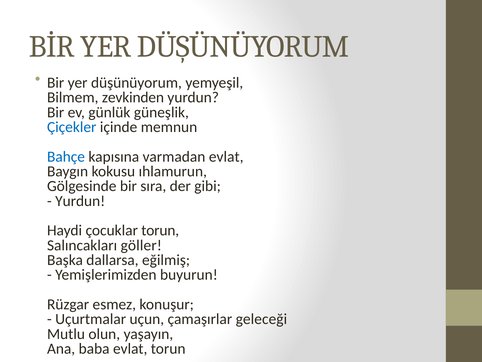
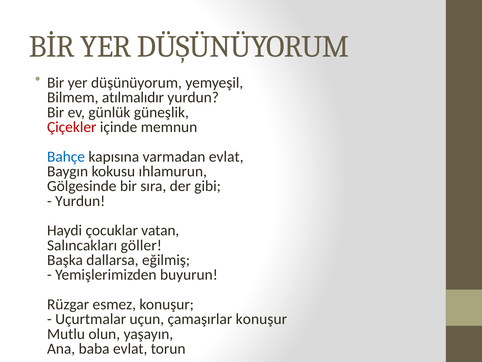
zevkinden: zevkinden -> atılmalıdır
Çiçekler colour: blue -> red
çocuklar torun: torun -> vatan
çamaşırlar geleceği: geleceği -> konuşur
